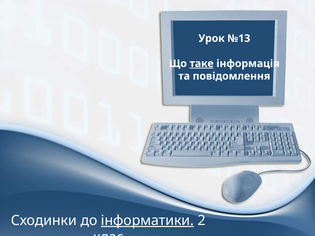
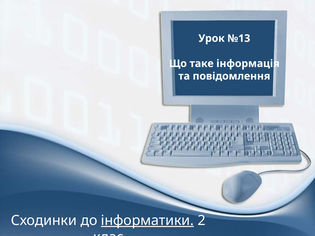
таке underline: present -> none
